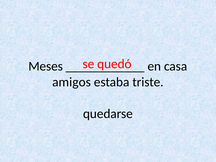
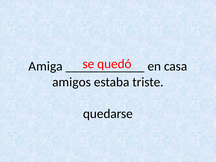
Meses: Meses -> Amiga
